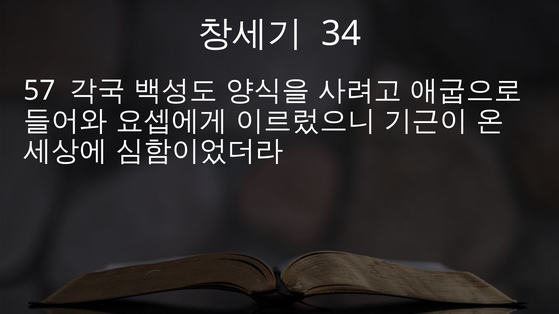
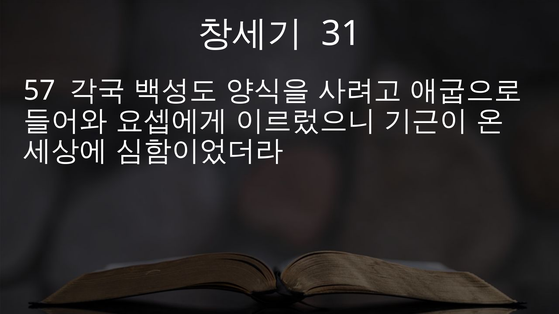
34: 34 -> 31
